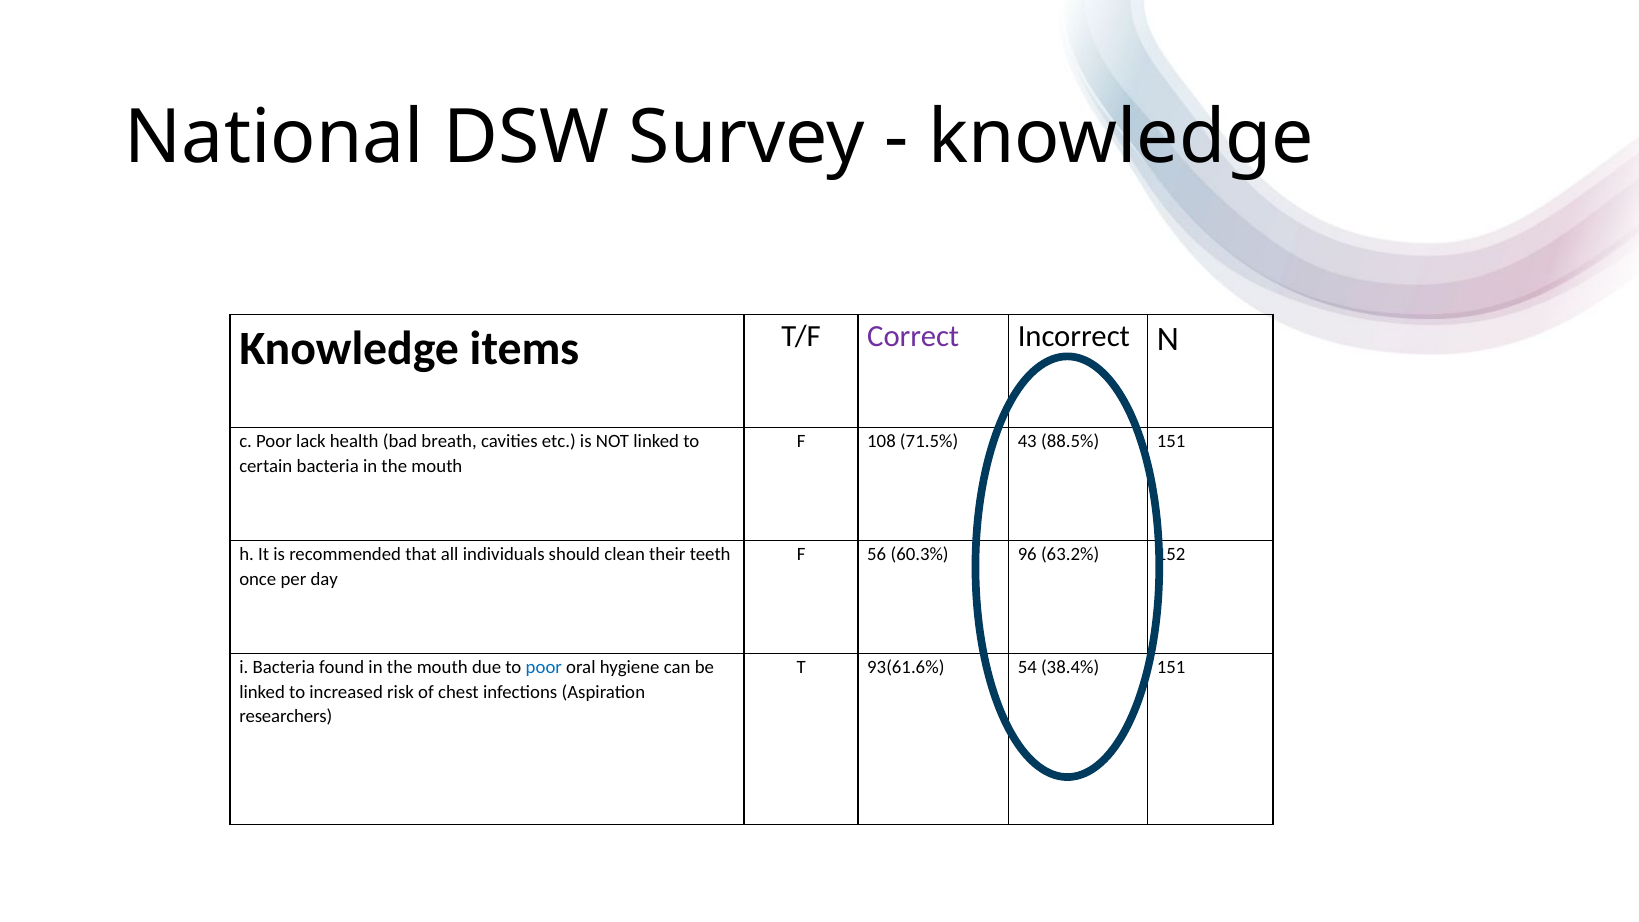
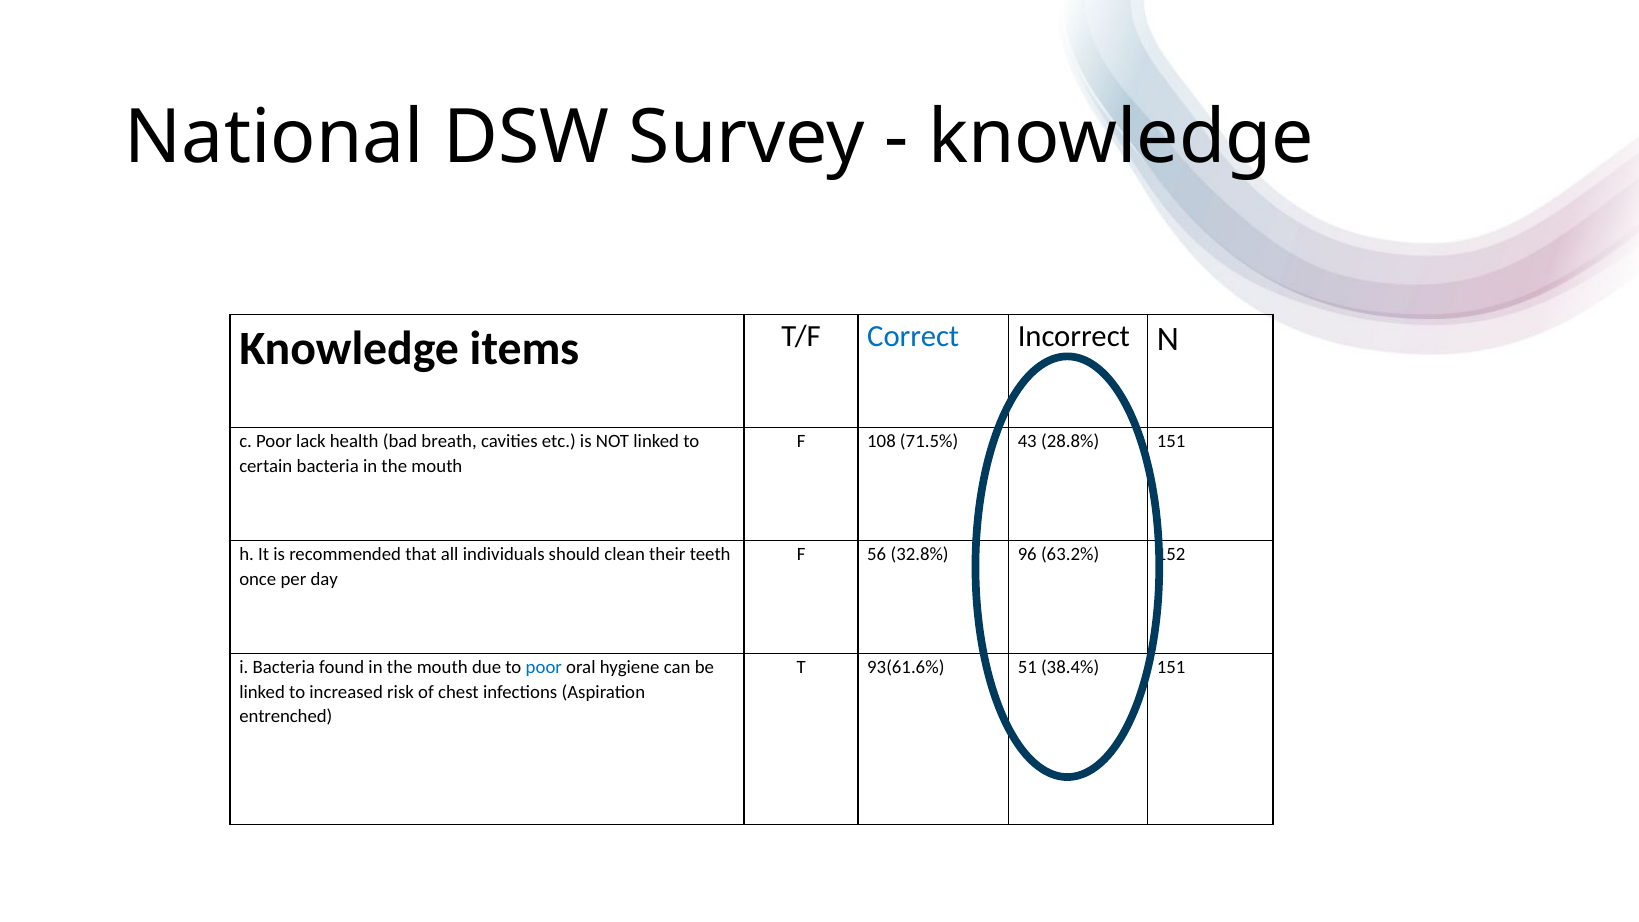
Correct colour: purple -> blue
88.5%: 88.5% -> 28.8%
60.3%: 60.3% -> 32.8%
54: 54 -> 51
researchers: researchers -> entrenched
